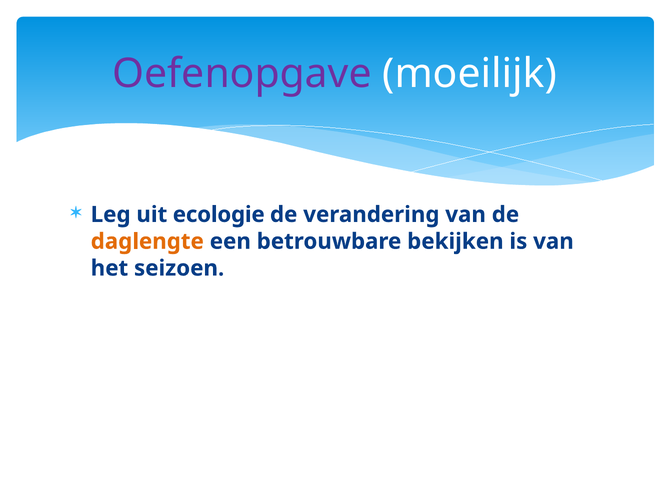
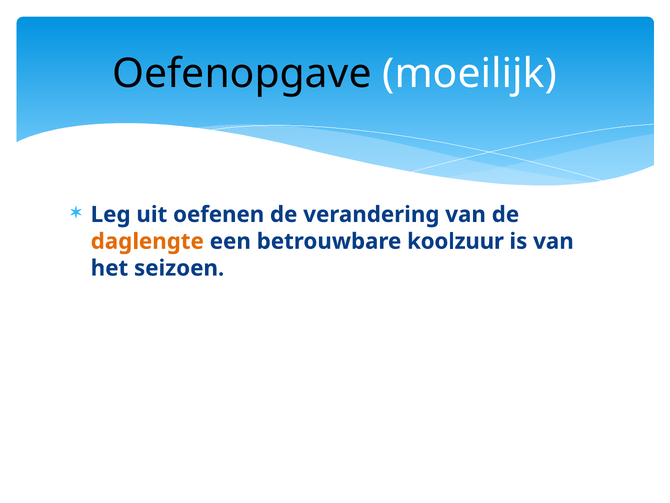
Oefenopgave colour: purple -> black
ecologie: ecologie -> oefenen
bekijken: bekijken -> koolzuur
